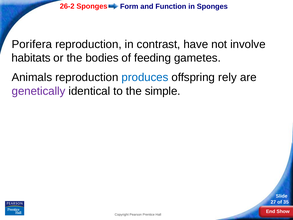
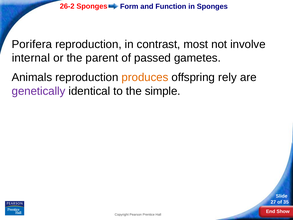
have: have -> most
habitats: habitats -> internal
bodies: bodies -> parent
feeding: feeding -> passed
produces colour: blue -> orange
